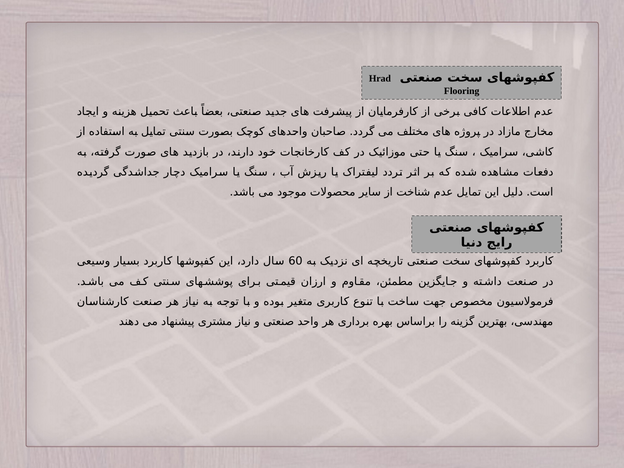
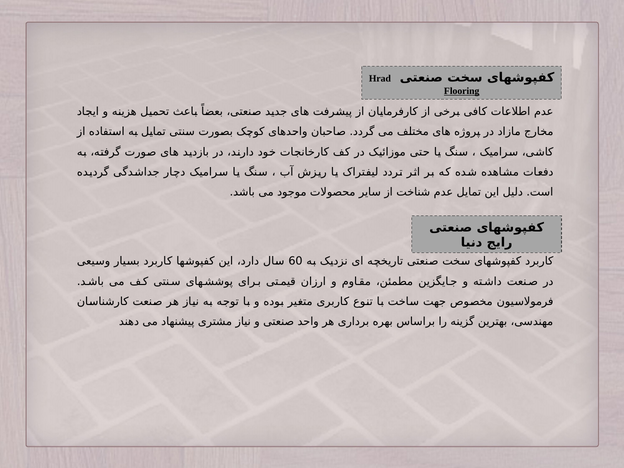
Flooring underline: none -> present
